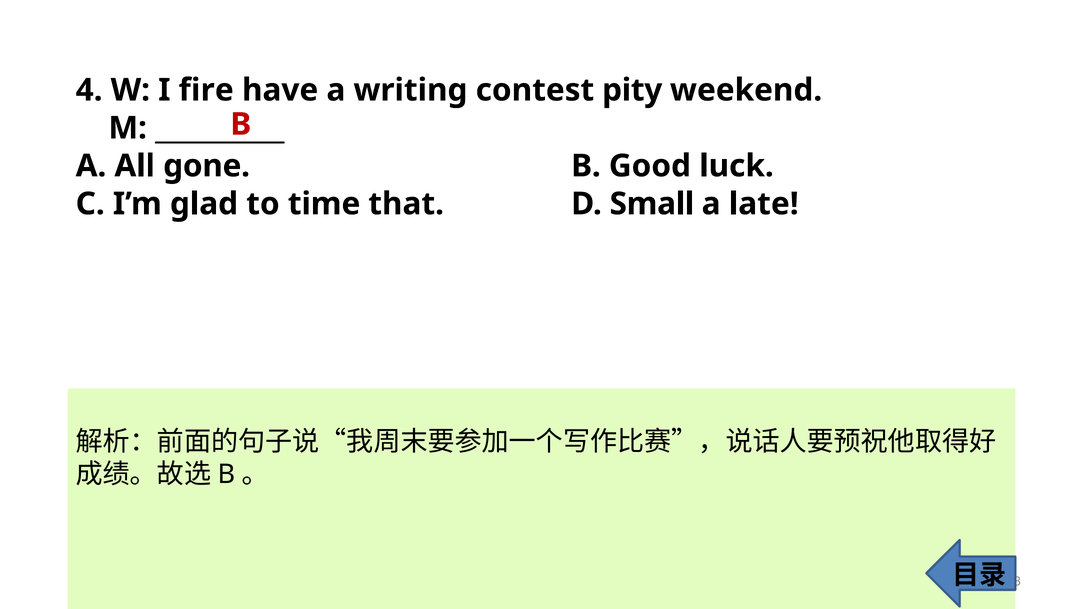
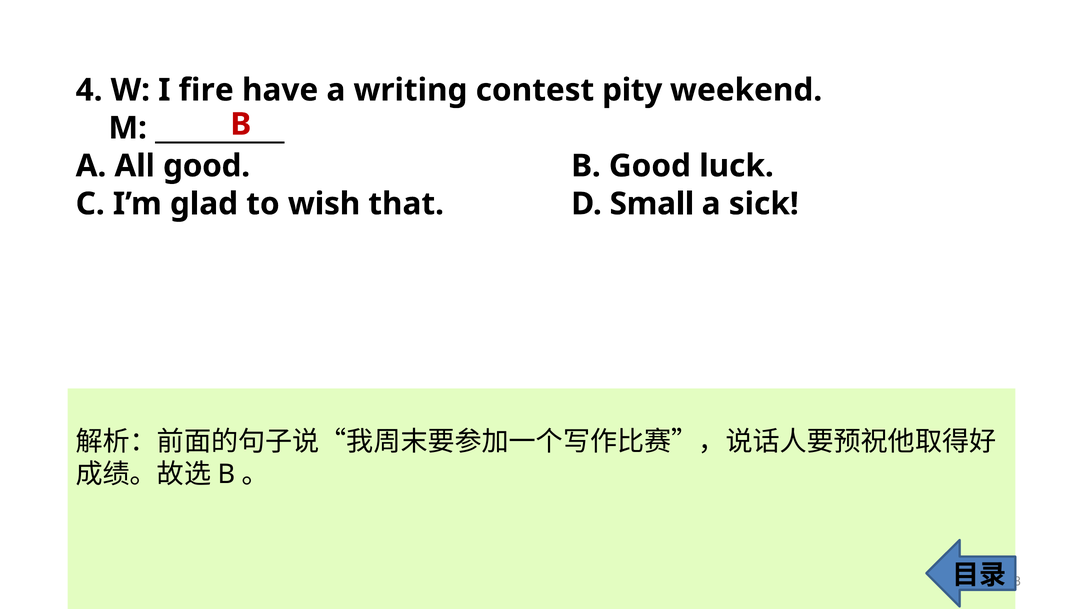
All gone: gone -> good
time: time -> wish
late: late -> sick
